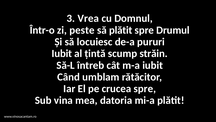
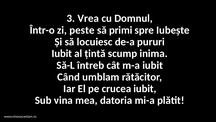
să plătit: plătit -> primi
Drumul: Drumul -> Iubește
străin: străin -> inima
crucea spre: spre -> iubit
